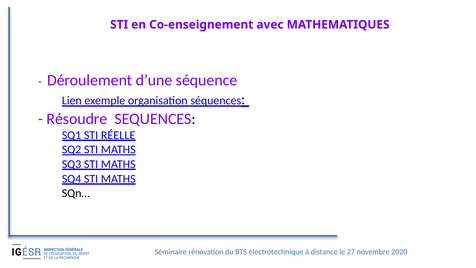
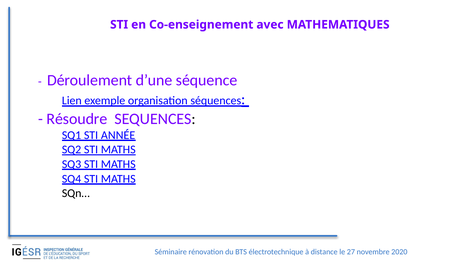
RÉELLE: RÉELLE -> ANNÉE
